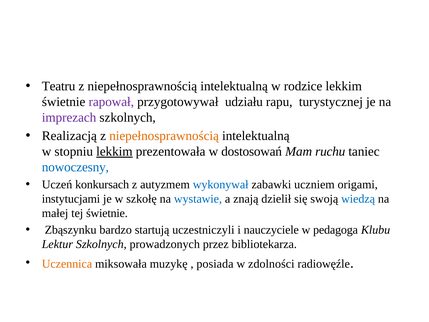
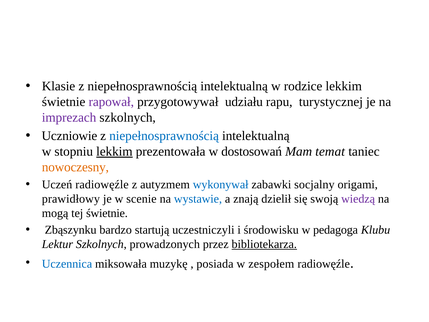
Teatru: Teatru -> Klasie
Realizacją: Realizacją -> Uczniowie
niepełnosprawnością at (164, 136) colour: orange -> blue
ruchu: ruchu -> temat
nowoczesny colour: blue -> orange
Uczeń konkursach: konkursach -> radiowęźle
uczniem: uczniem -> socjalny
instytucjami: instytucjami -> prawidłowy
szkołę: szkołę -> scenie
wiedzą colour: blue -> purple
małej: małej -> mogą
nauczyciele: nauczyciele -> środowisku
bibliotekarza underline: none -> present
Uczennica colour: orange -> blue
zdolności: zdolności -> zespołem
